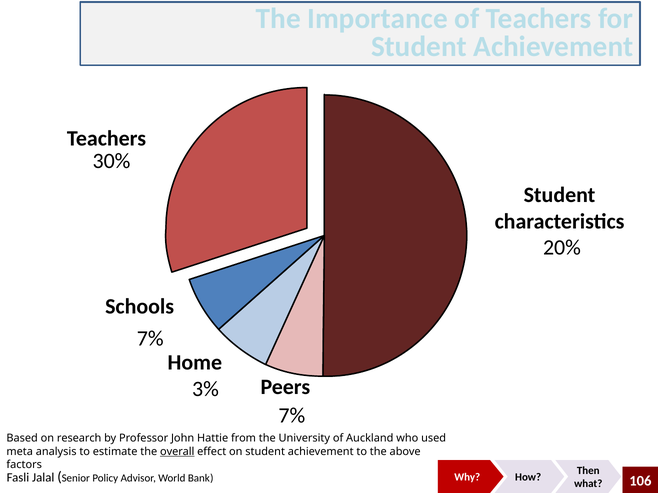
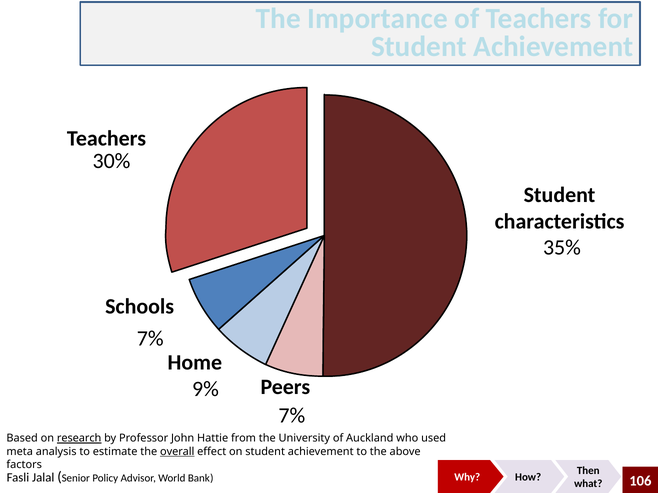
20%: 20% -> 35%
3%: 3% -> 9%
research underline: none -> present
